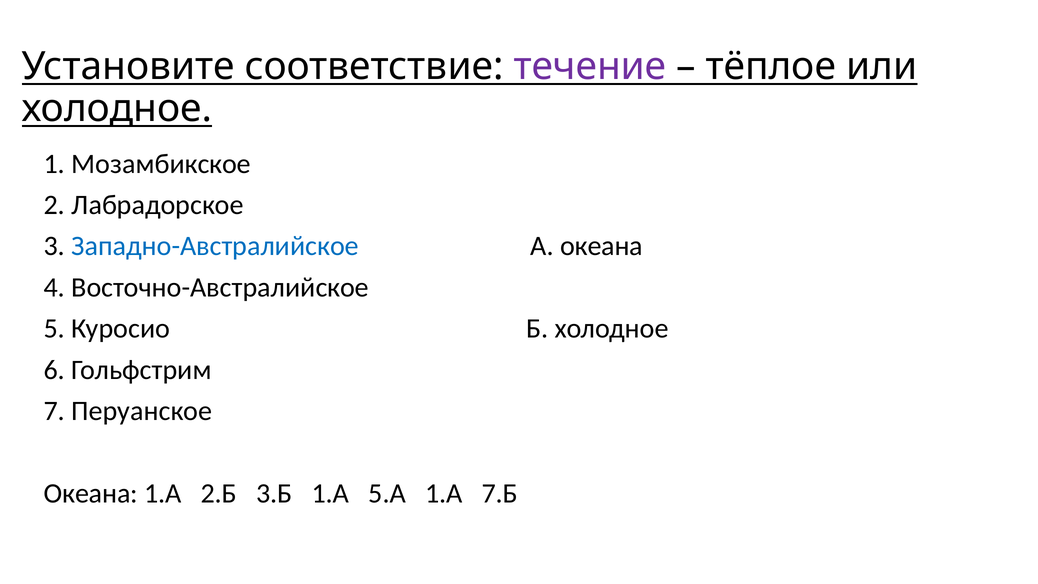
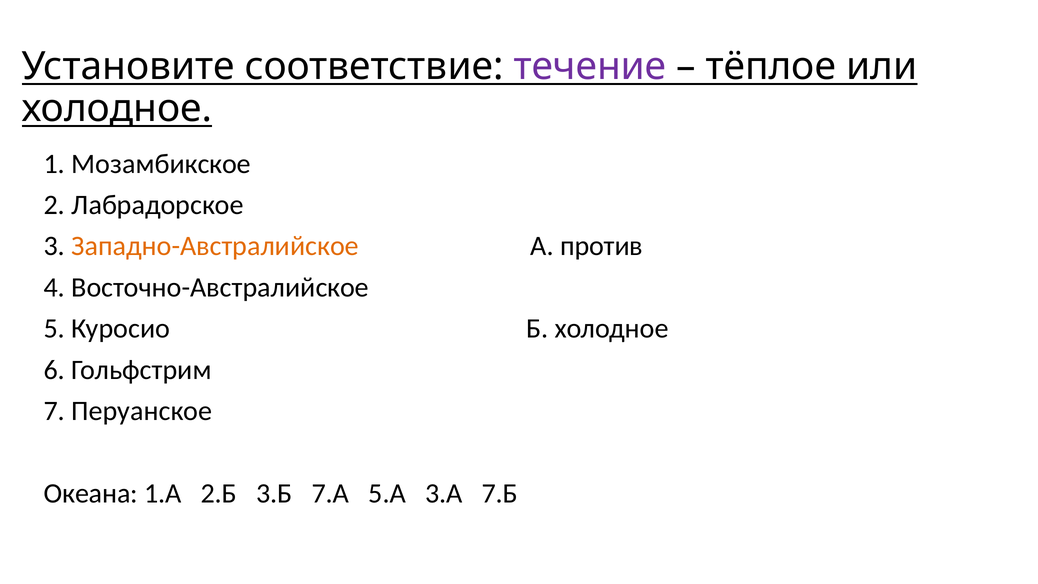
Западно-Австралийское colour: blue -> orange
А океана: океана -> против
3.Б 1.А: 1.А -> 7.А
5.А 1.А: 1.А -> 3.А
